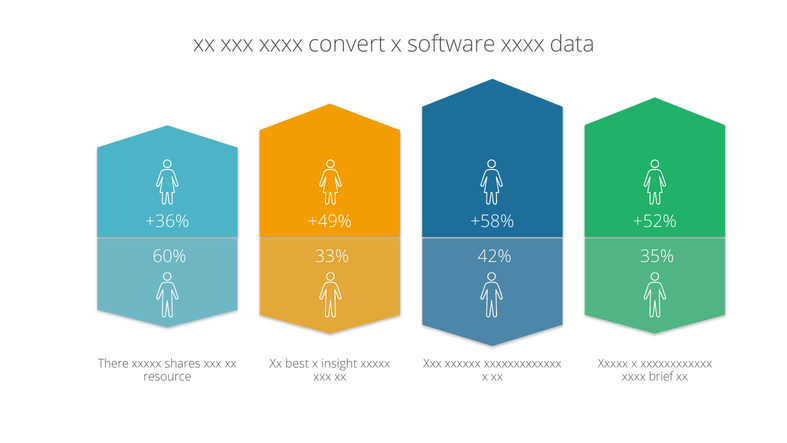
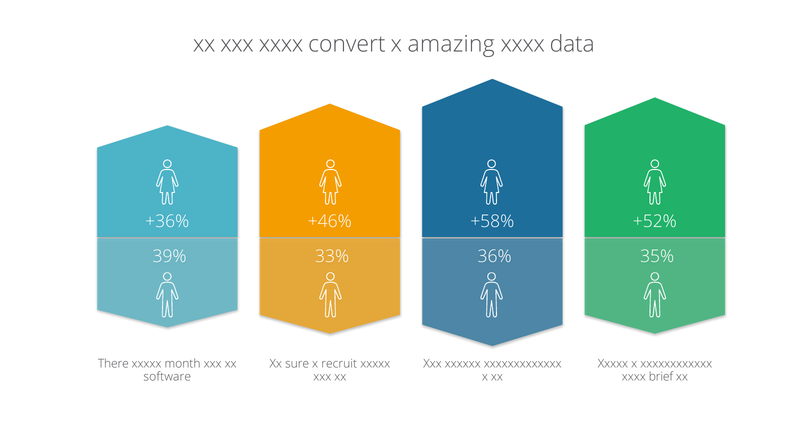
software: software -> amazing
+49%: +49% -> +46%
60%: 60% -> 39%
42%: 42% -> 36%
shares: shares -> month
best: best -> sure
insight: insight -> recruit
resource: resource -> software
